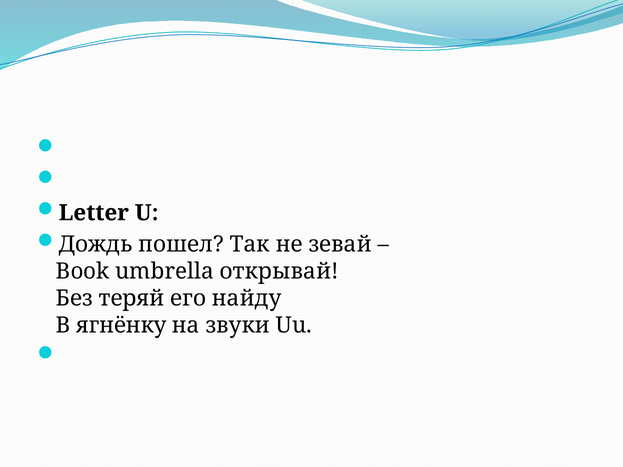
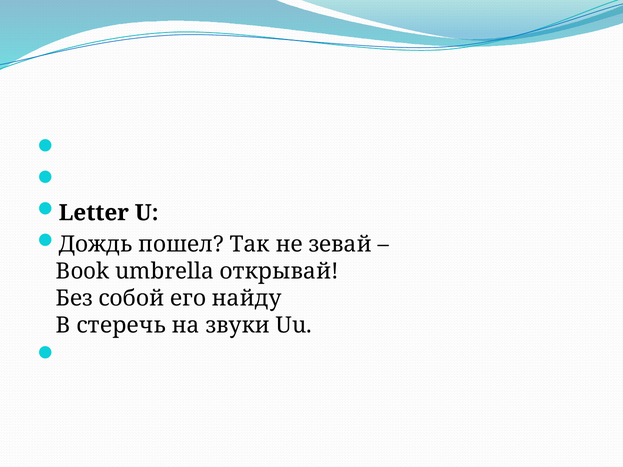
теряй: теряй -> собой
ягнёнку: ягнёнку -> стеречь
